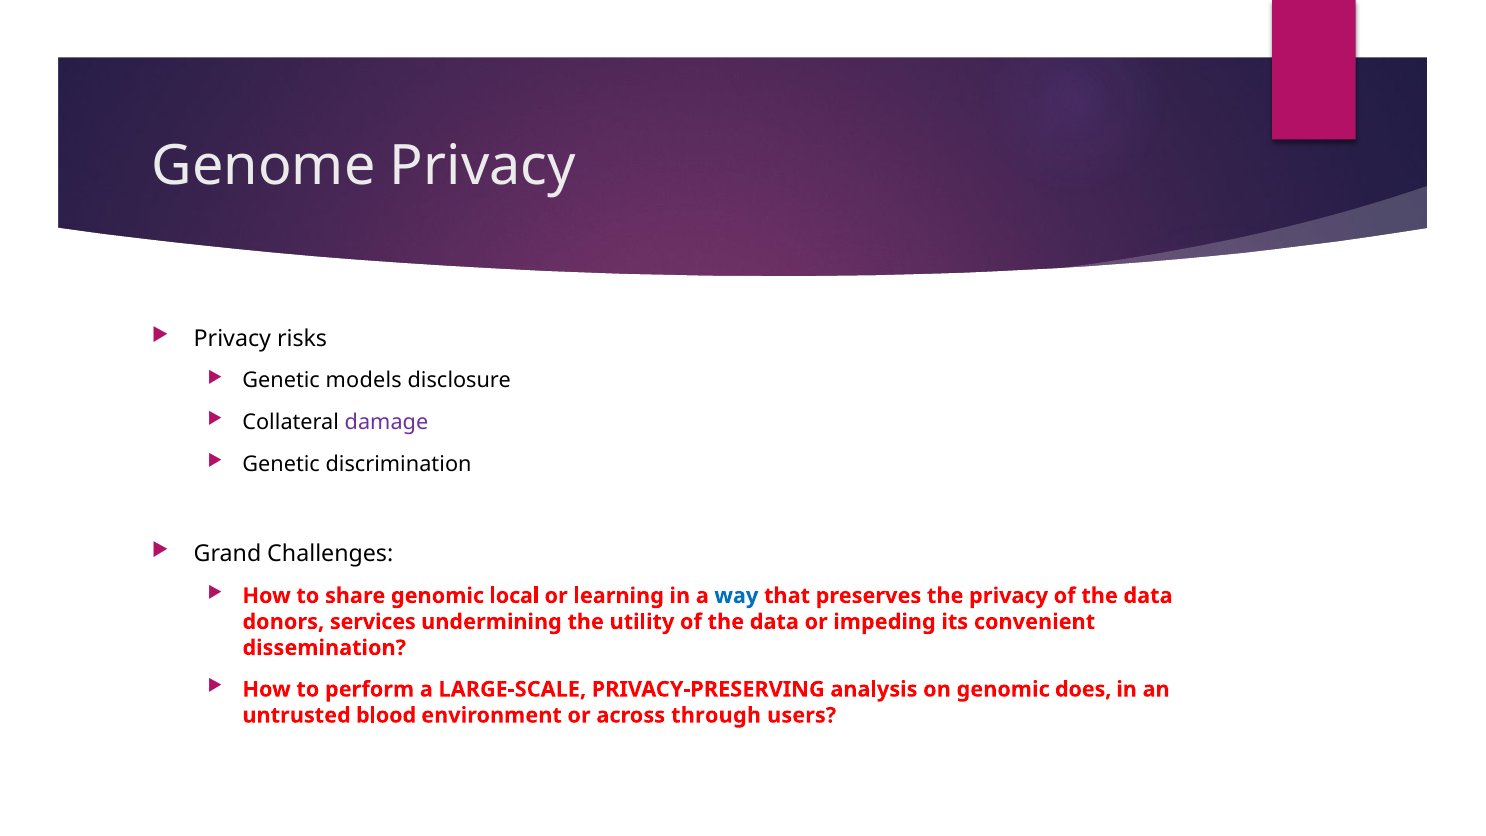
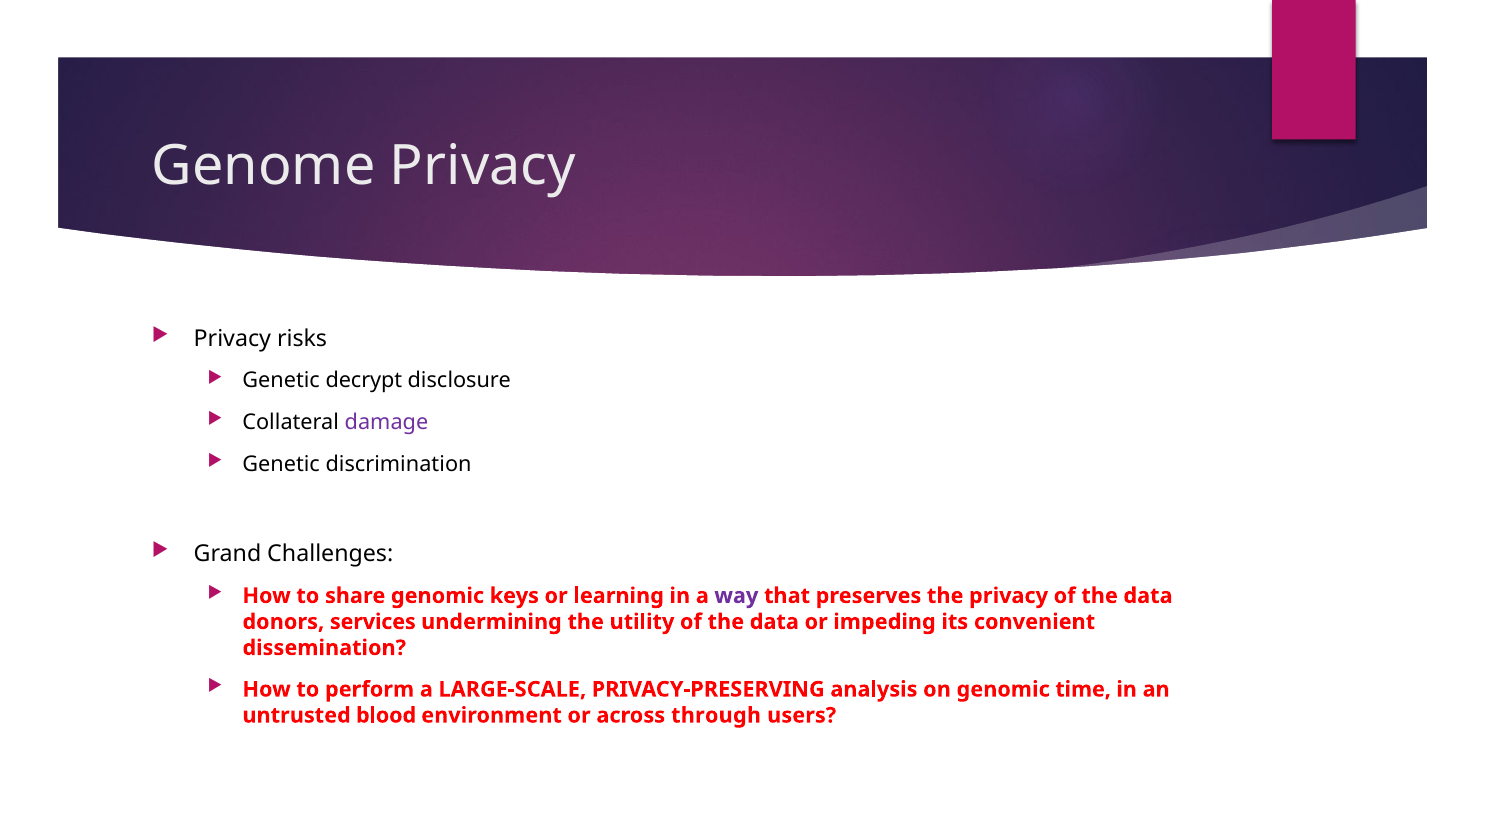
models: models -> decrypt
local: local -> keys
way colour: blue -> purple
does: does -> time
